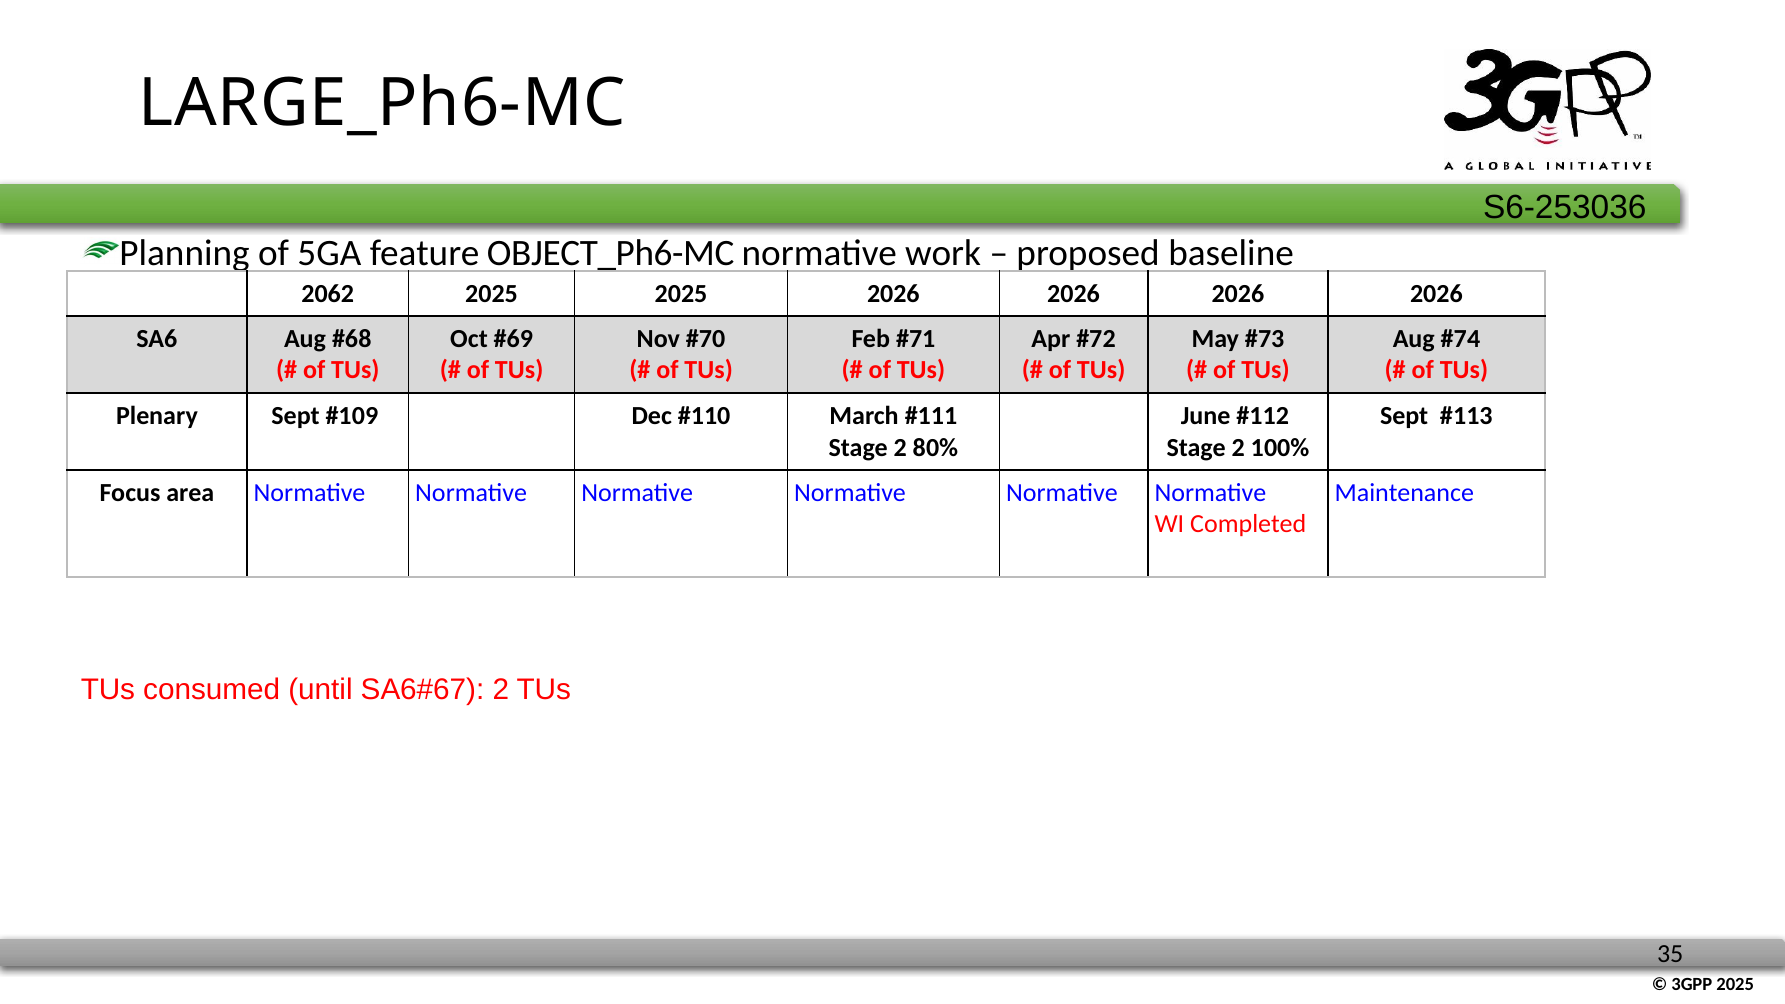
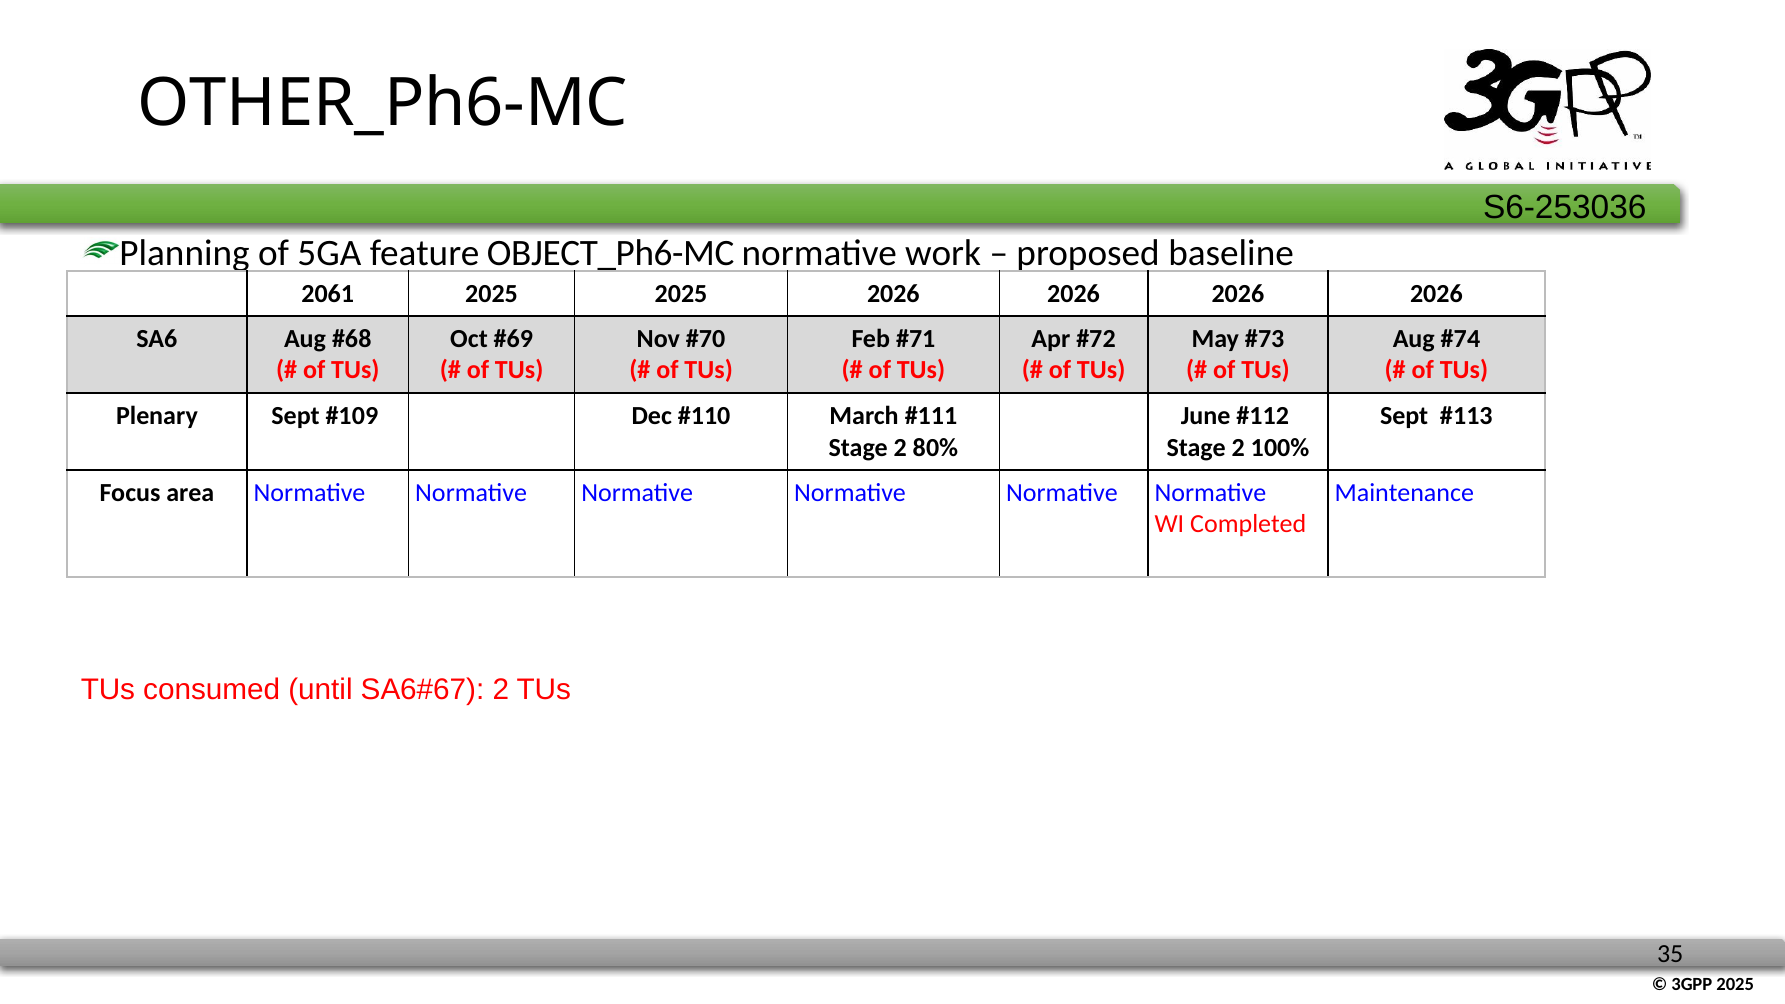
LARGE_Ph6-MC: LARGE_Ph6-MC -> OTHER_Ph6-MC
2062: 2062 -> 2061
